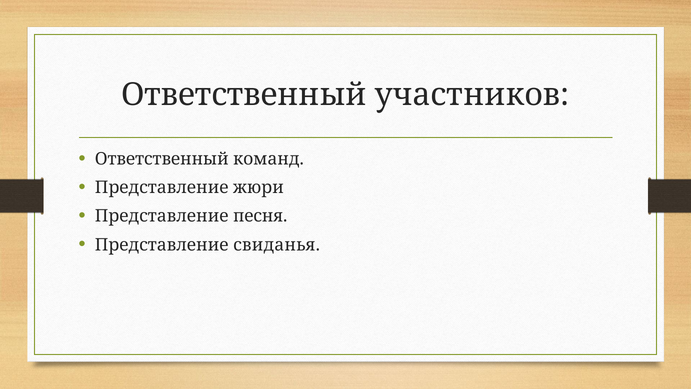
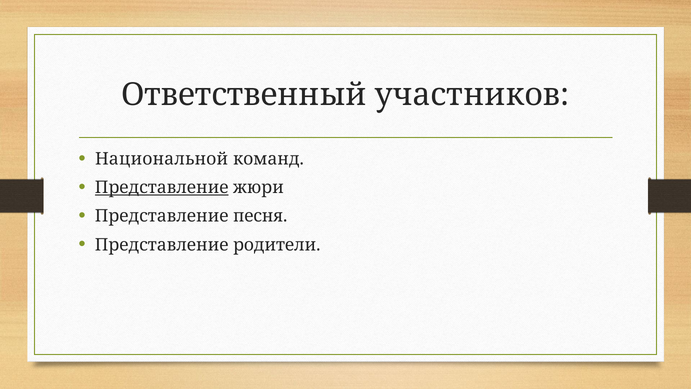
Ответственный at (162, 159): Ответственный -> Национальной
Представление at (162, 188) underline: none -> present
свиданья: свиданья -> родители
